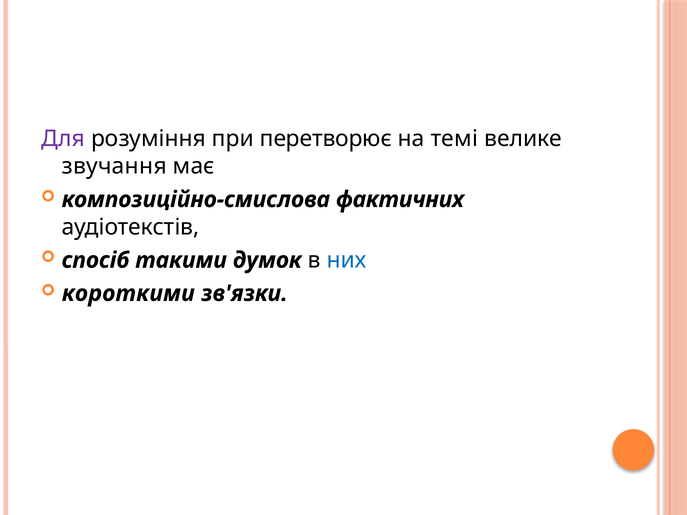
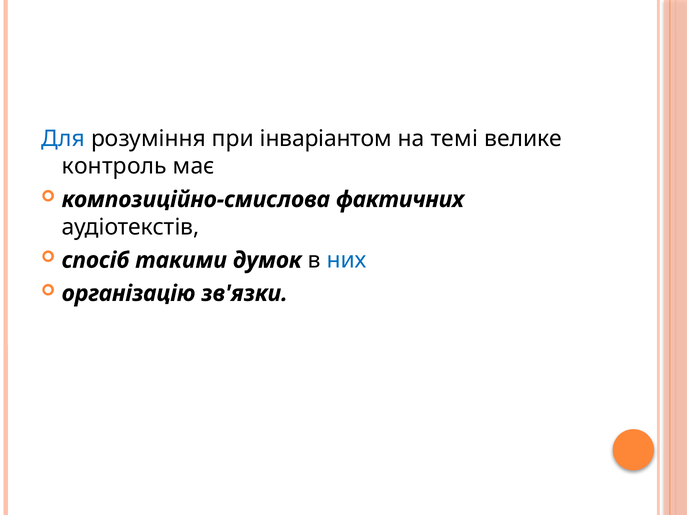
Для colour: purple -> blue
перетворює: перетворює -> інваріантом
звучання: звучання -> контроль
короткими: короткими -> організацію
